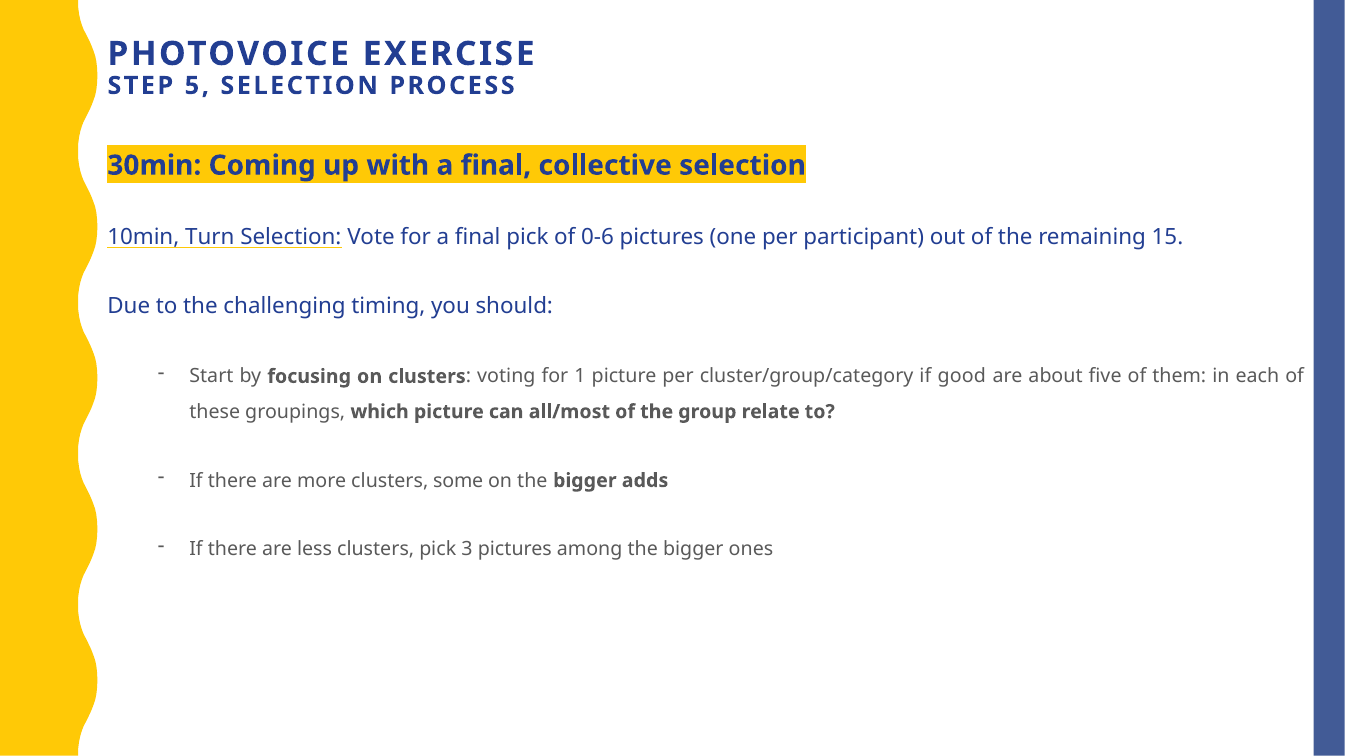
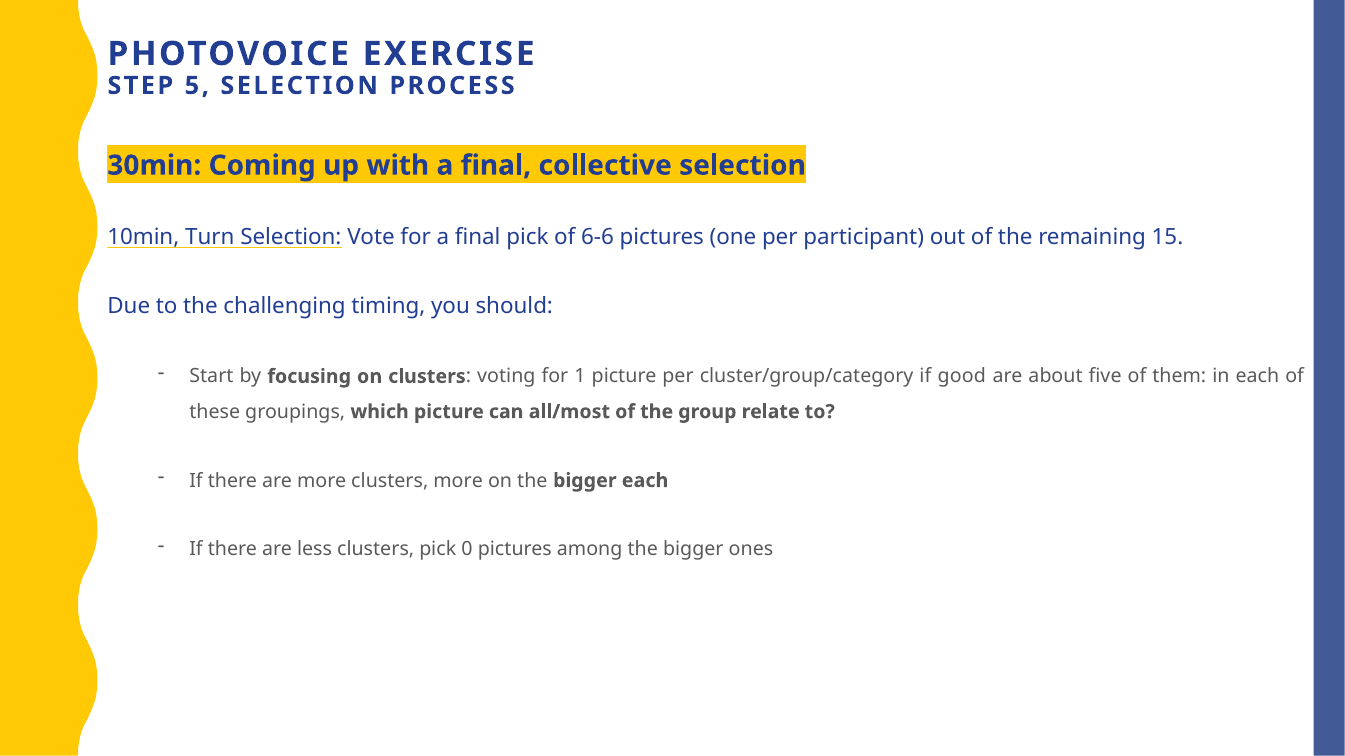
0-6: 0-6 -> 6-6
clusters some: some -> more
bigger adds: adds -> each
3: 3 -> 0
